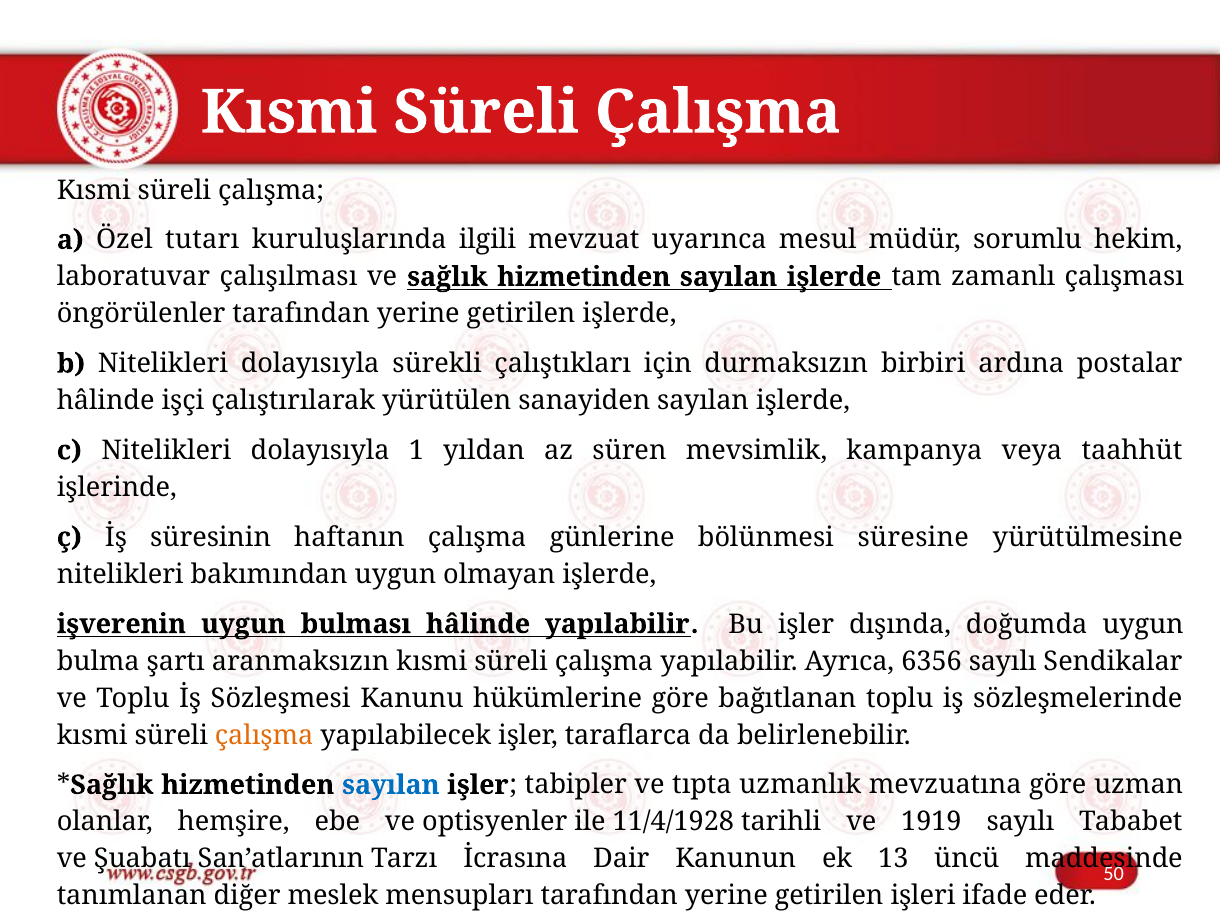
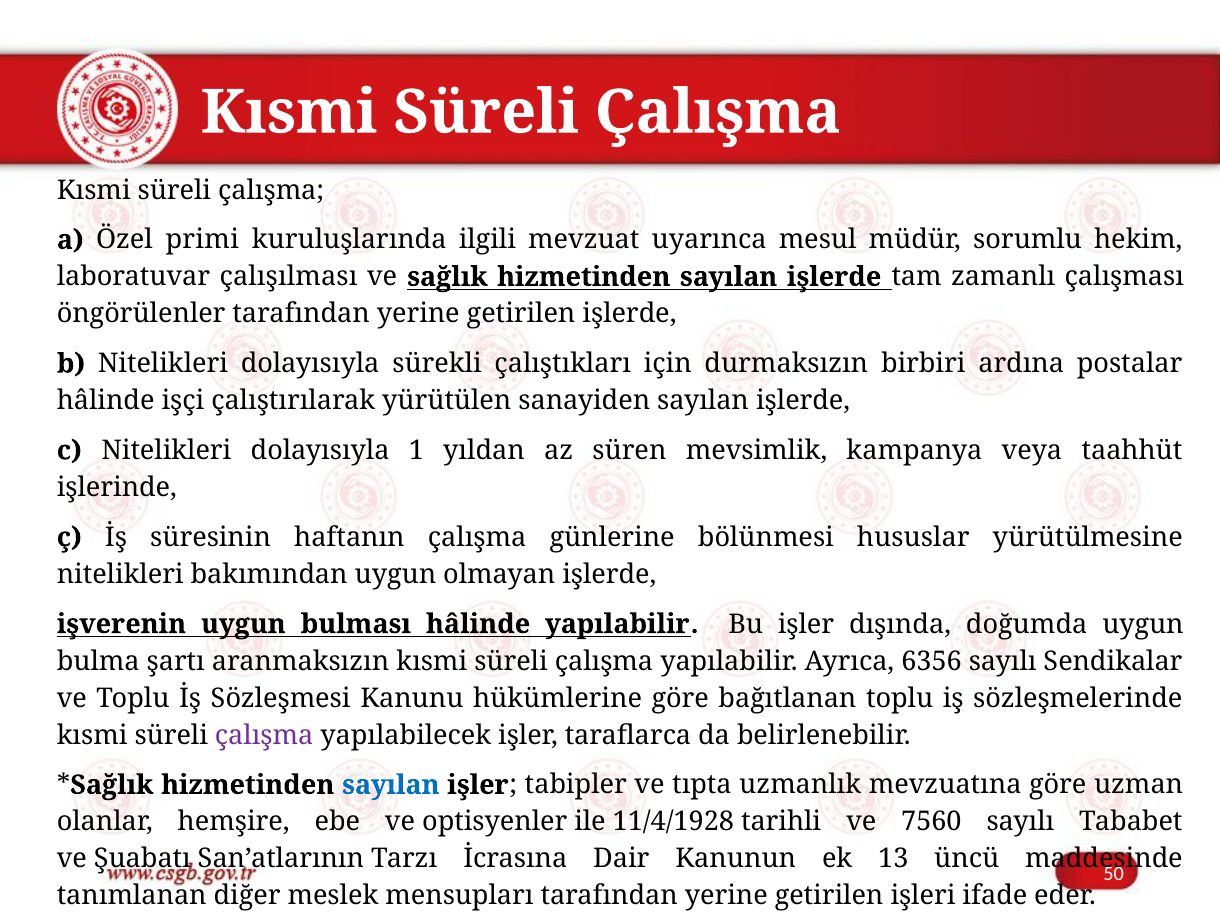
tutarı: tutarı -> primi
süresine: süresine -> hususlar
çalışma at (264, 735) colour: orange -> purple
1919: 1919 -> 7560
